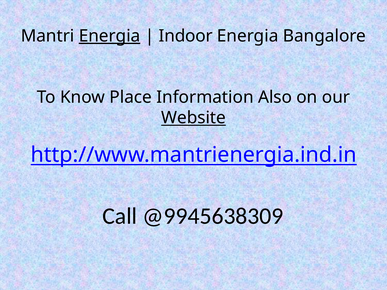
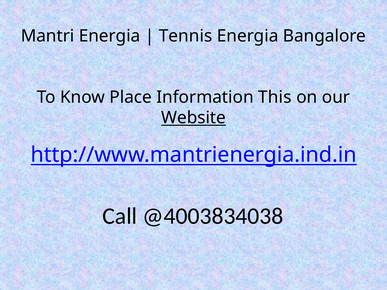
Energia at (110, 36) underline: present -> none
Indoor: Indoor -> Tennis
Also: Also -> This
@9945638309: @9945638309 -> @4003834038
